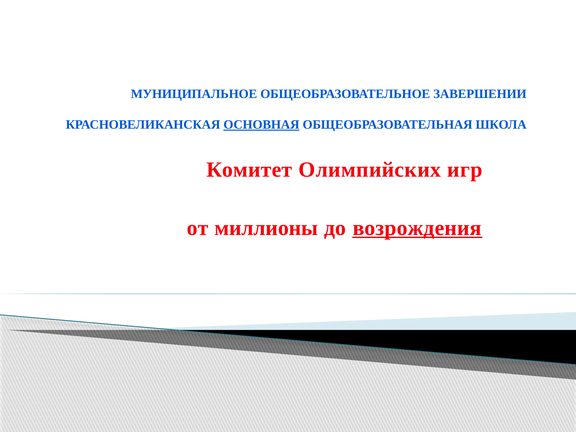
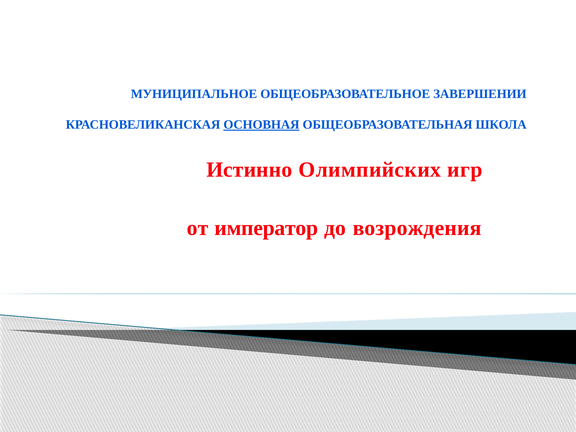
Комитет: Комитет -> Истинно
миллионы: миллионы -> император
возрождения underline: present -> none
